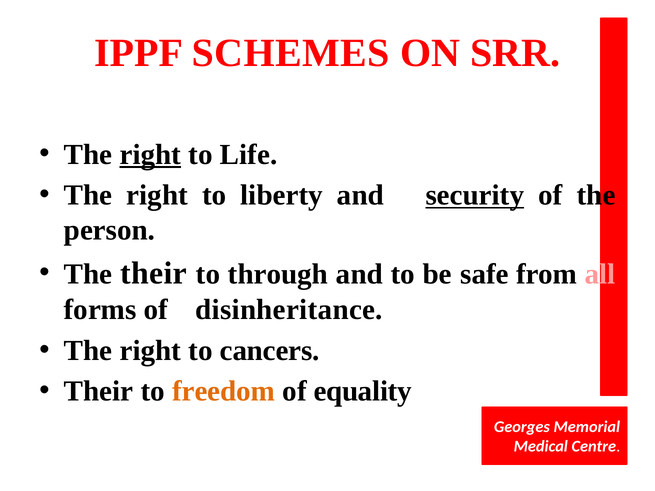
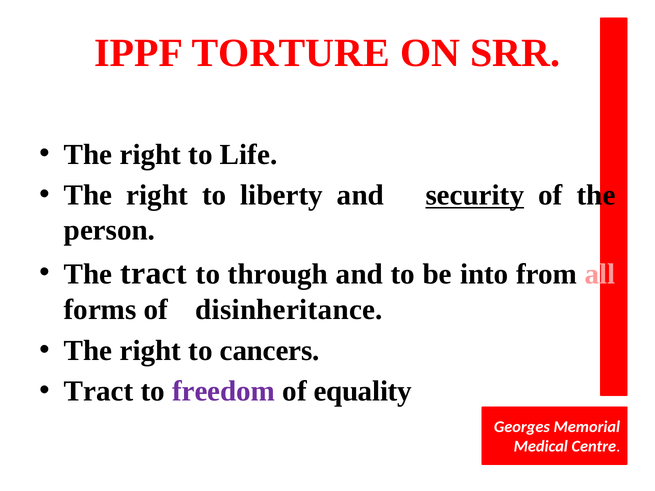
SCHEMES: SCHEMES -> TORTURE
right at (150, 154) underline: present -> none
The their: their -> tract
safe: safe -> into
Their at (99, 391): Their -> Tract
freedom colour: orange -> purple
